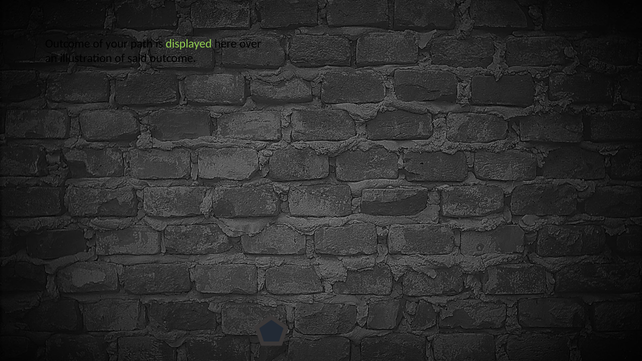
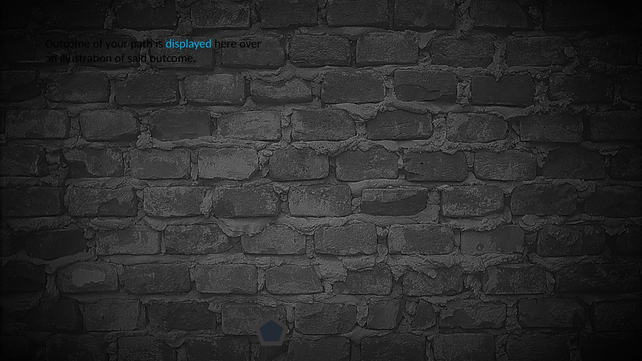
displayed colour: light green -> light blue
